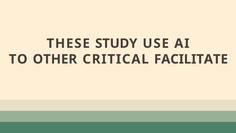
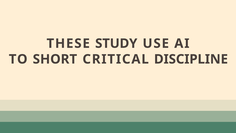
OTHER: OTHER -> SHORT
FACILITATE: FACILITATE -> DISCIPLINE
